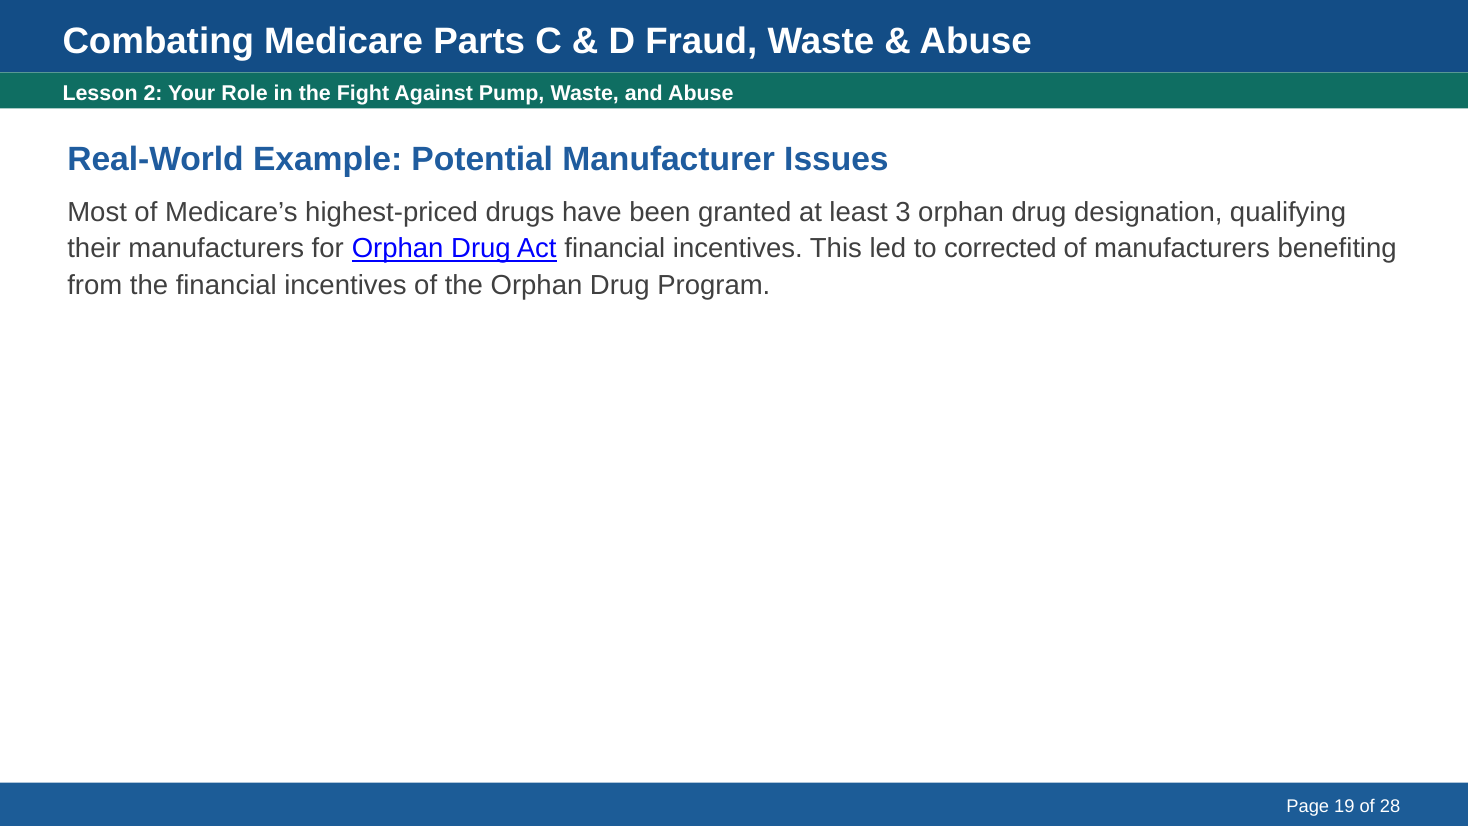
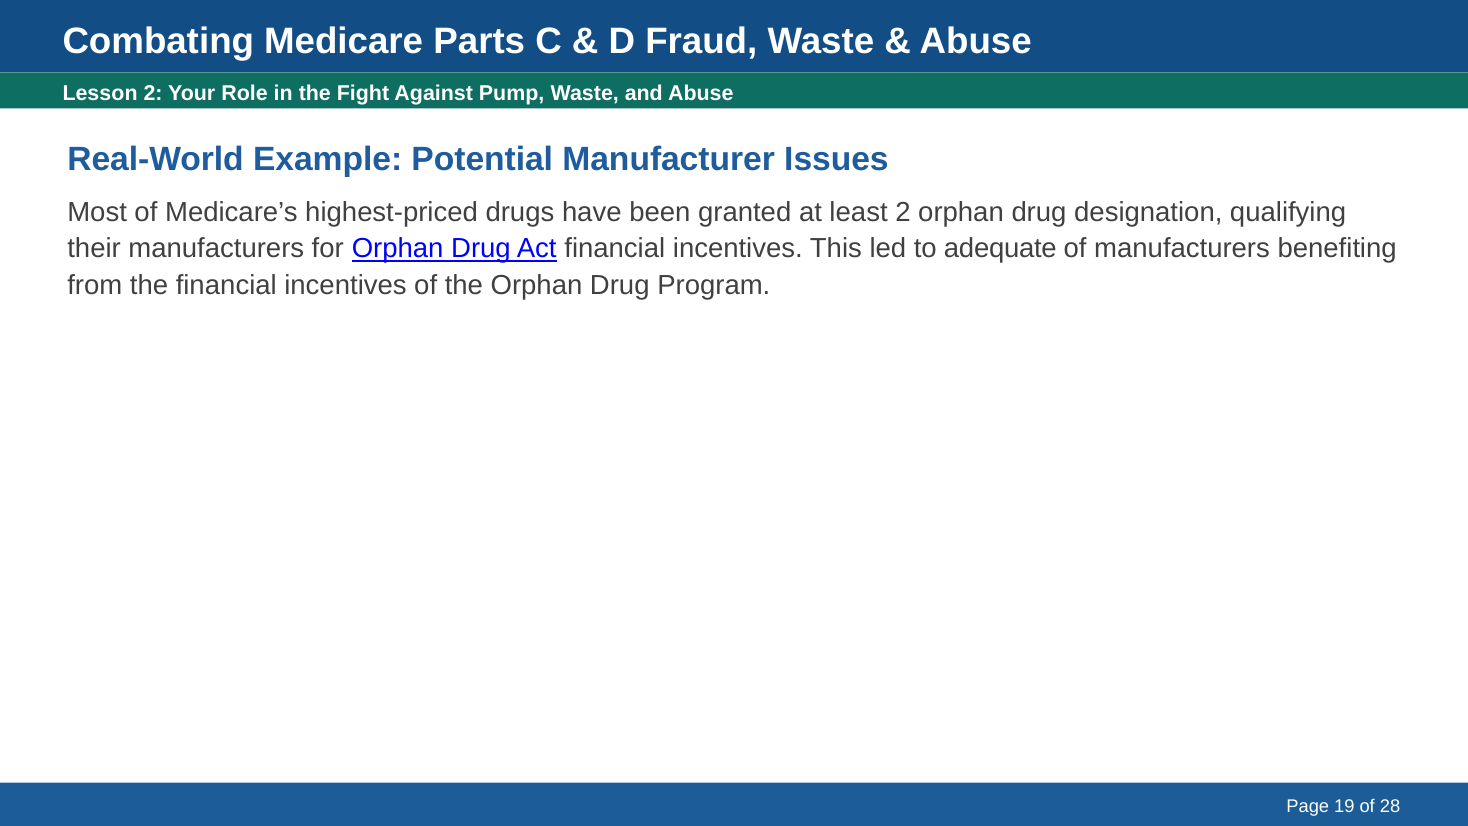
least 3: 3 -> 2
corrected: corrected -> adequate
